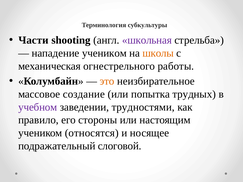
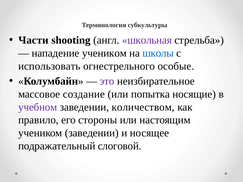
школы colour: orange -> blue
механическая: механическая -> использовать
работы: работы -> особые
это colour: orange -> purple
трудных: трудных -> носящие
трудностями: трудностями -> количеством
учеником относятся: относятся -> заведении
